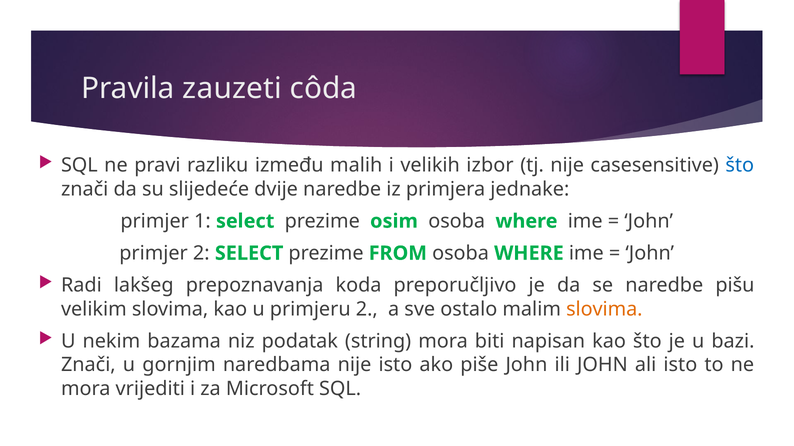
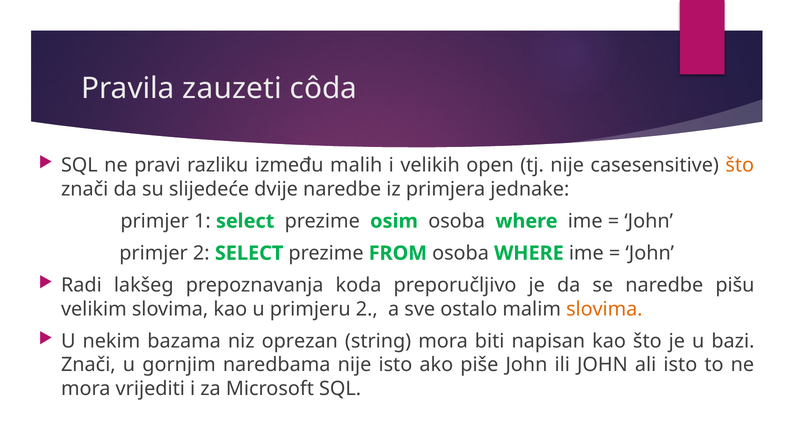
izbor: izbor -> open
što at (740, 166) colour: blue -> orange
podatak: podatak -> oprezan
